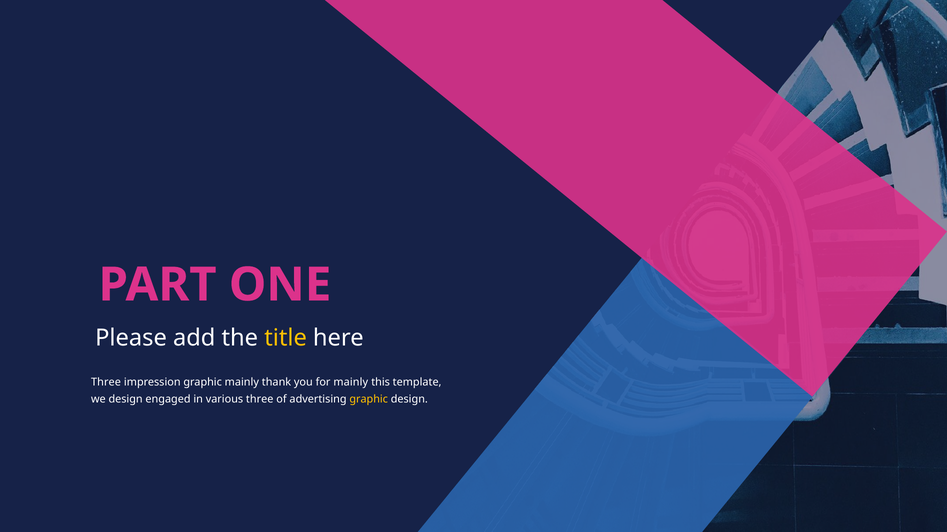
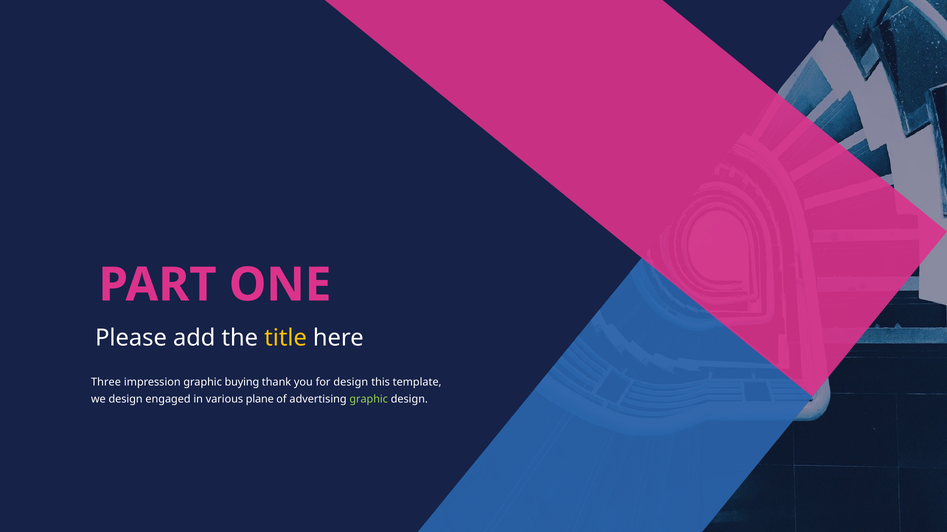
graphic mainly: mainly -> buying
for mainly: mainly -> design
various three: three -> plane
graphic at (369, 399) colour: yellow -> light green
